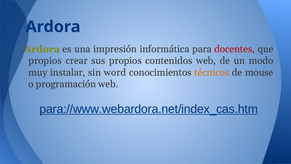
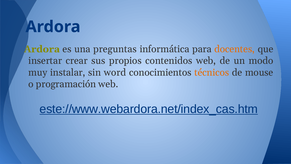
impresión: impresión -> preguntas
docentes colour: red -> orange
propios at (45, 61): propios -> insertar
para://www.webardora.net/index_cas.htm: para://www.webardora.net/index_cas.htm -> este://www.webardora.net/index_cas.htm
